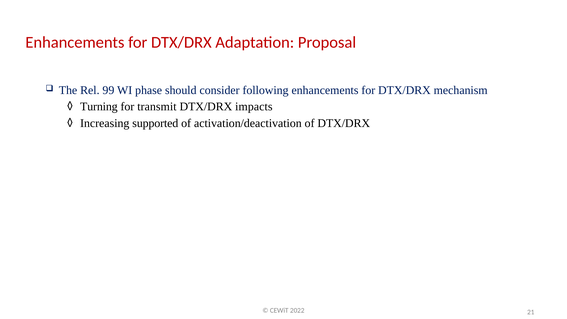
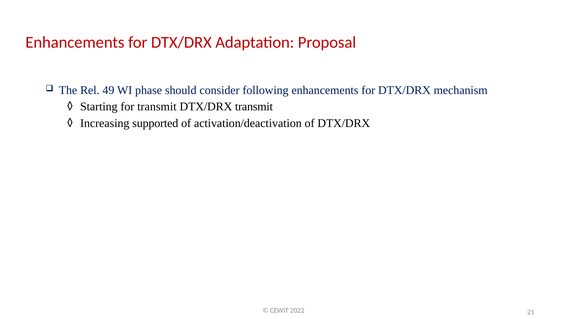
99: 99 -> 49
Turning: Turning -> Starting
DTX/DRX impacts: impacts -> transmit
